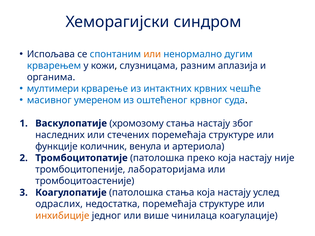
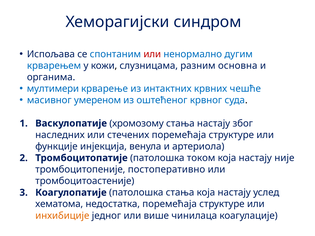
или at (152, 54) colour: orange -> red
аплазија: аплазија -> основна
количник: количник -> инјекција
преко: преко -> током
лабораторијама: лабораторијама -> постоперативно
одраслих: одраслих -> хематома
